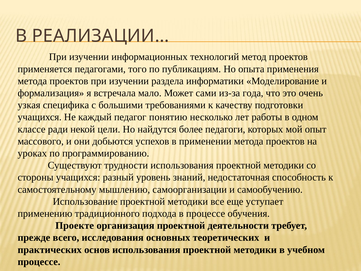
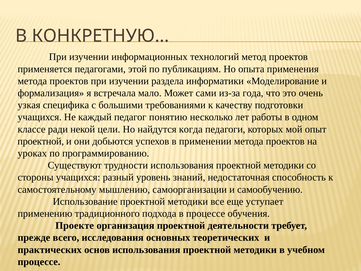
РЕАЛИЗАЦИИ…: РЕАЛИЗАЦИИ… -> КОНКРЕТНУЮ…
того: того -> этой
более: более -> когда
массового at (41, 141): массового -> проектной
